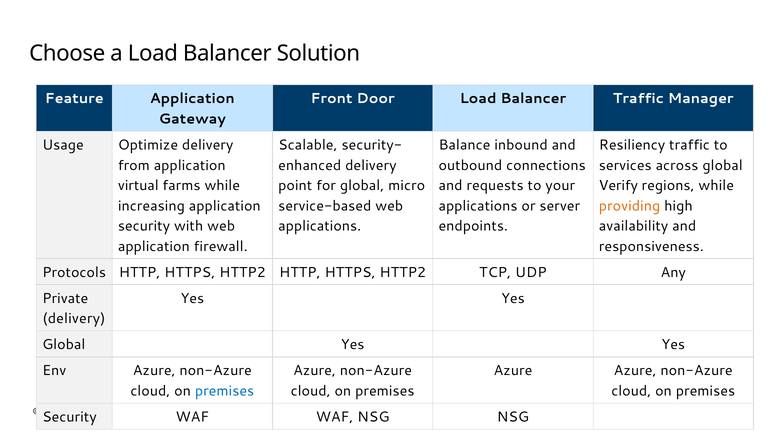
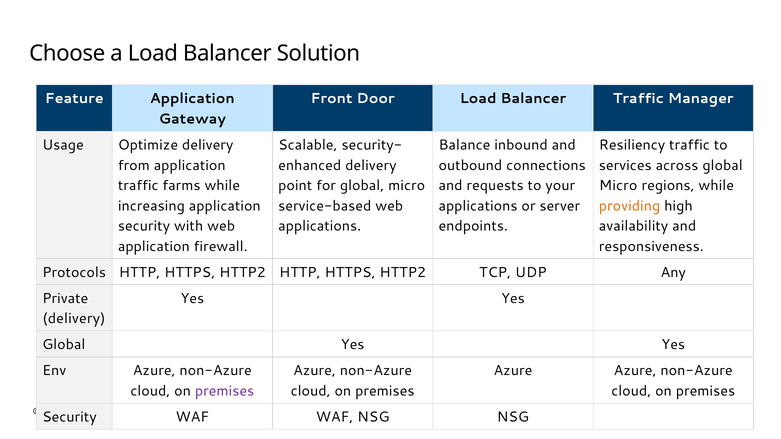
virtual at (138, 186): virtual -> traffic
Verify at (618, 186): Verify -> Micro
premises at (225, 391) colour: blue -> purple
